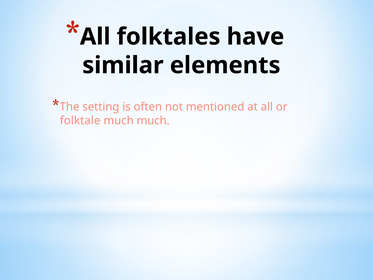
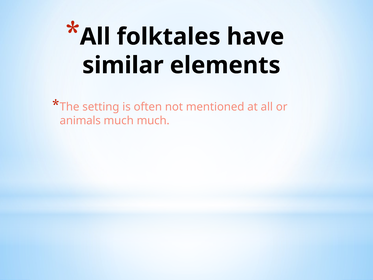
folktale: folktale -> animals
